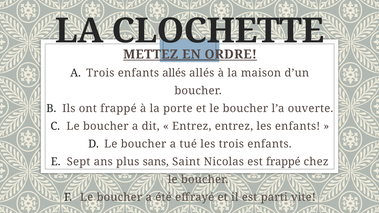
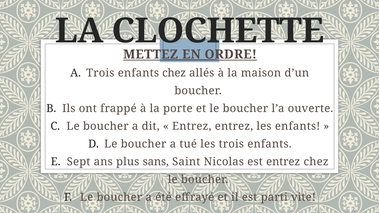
enfants allés: allés -> chez
est frappé: frappé -> entrez
